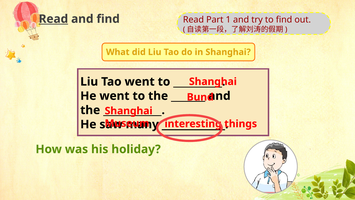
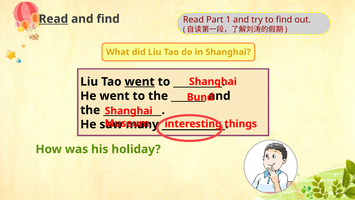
went at (140, 82) underline: none -> present
